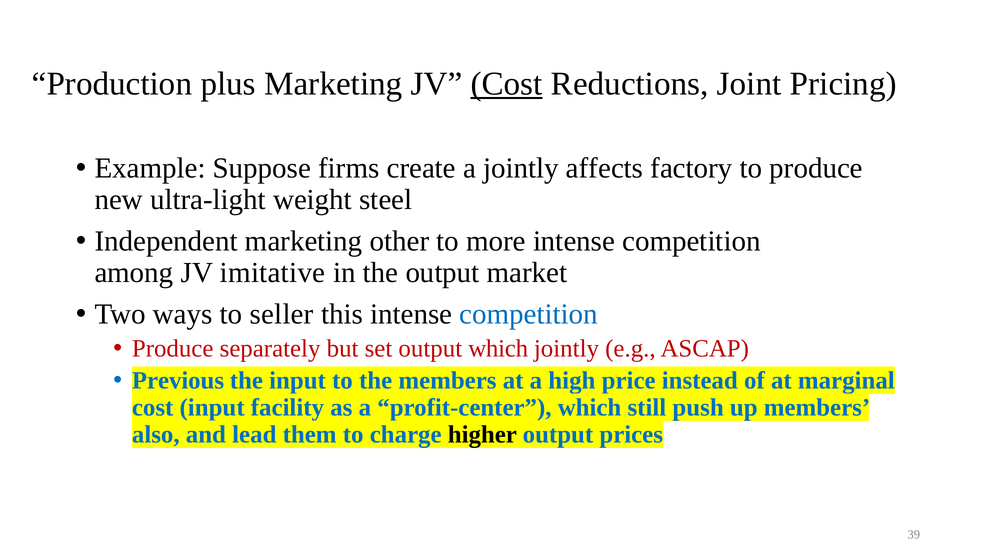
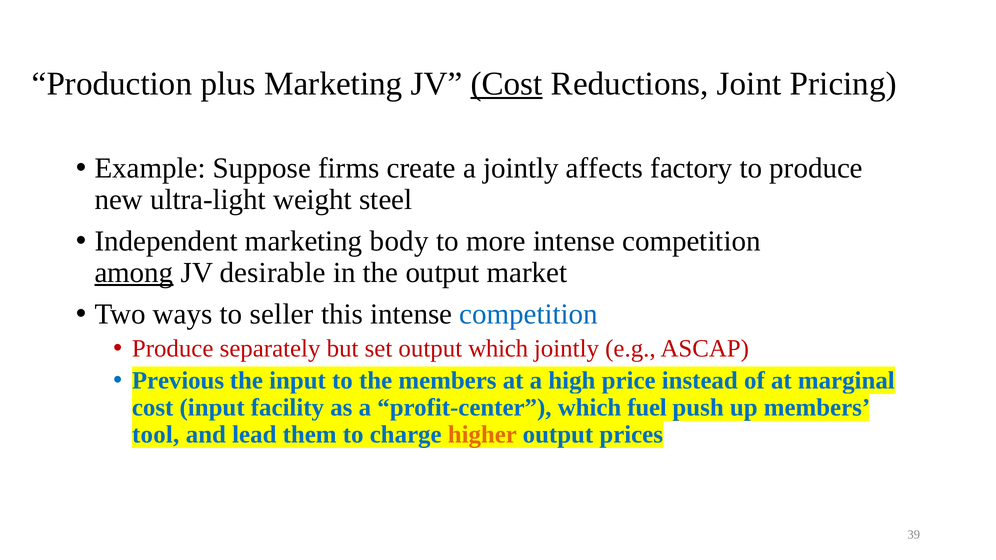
other: other -> body
among underline: none -> present
imitative: imitative -> desirable
still: still -> fuel
also: also -> tool
higher colour: black -> orange
